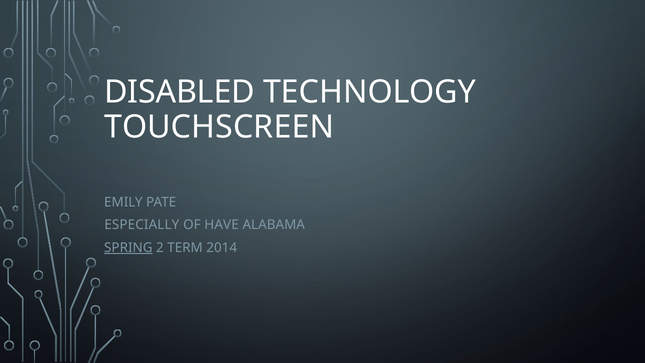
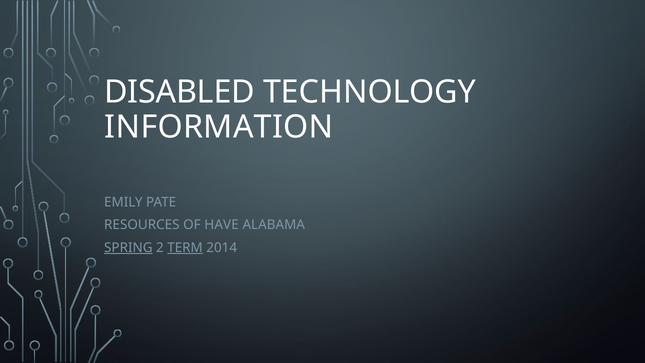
TOUCHSCREEN: TOUCHSCREEN -> INFORMATION
ESPECIALLY: ESPECIALLY -> RESOURCES
TERM underline: none -> present
